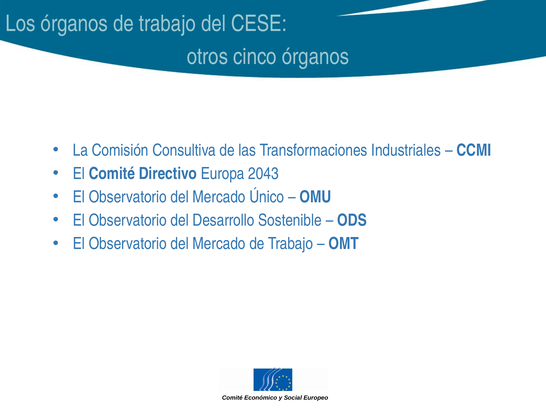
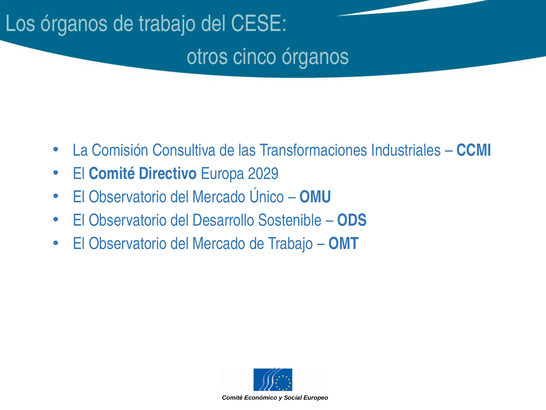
2043: 2043 -> 2029
